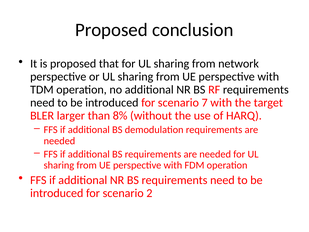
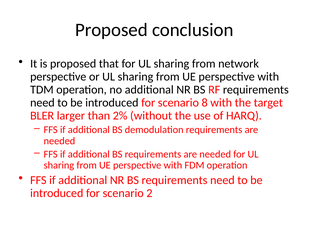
7: 7 -> 8
8%: 8% -> 2%
